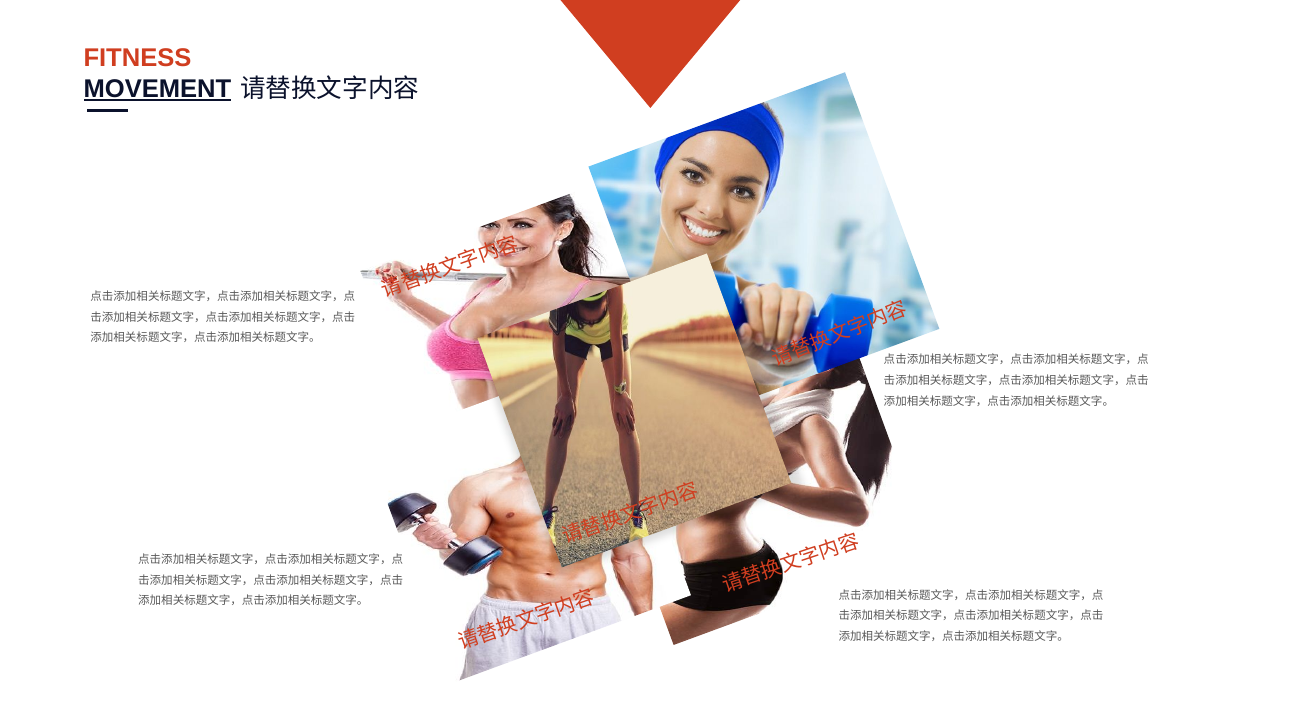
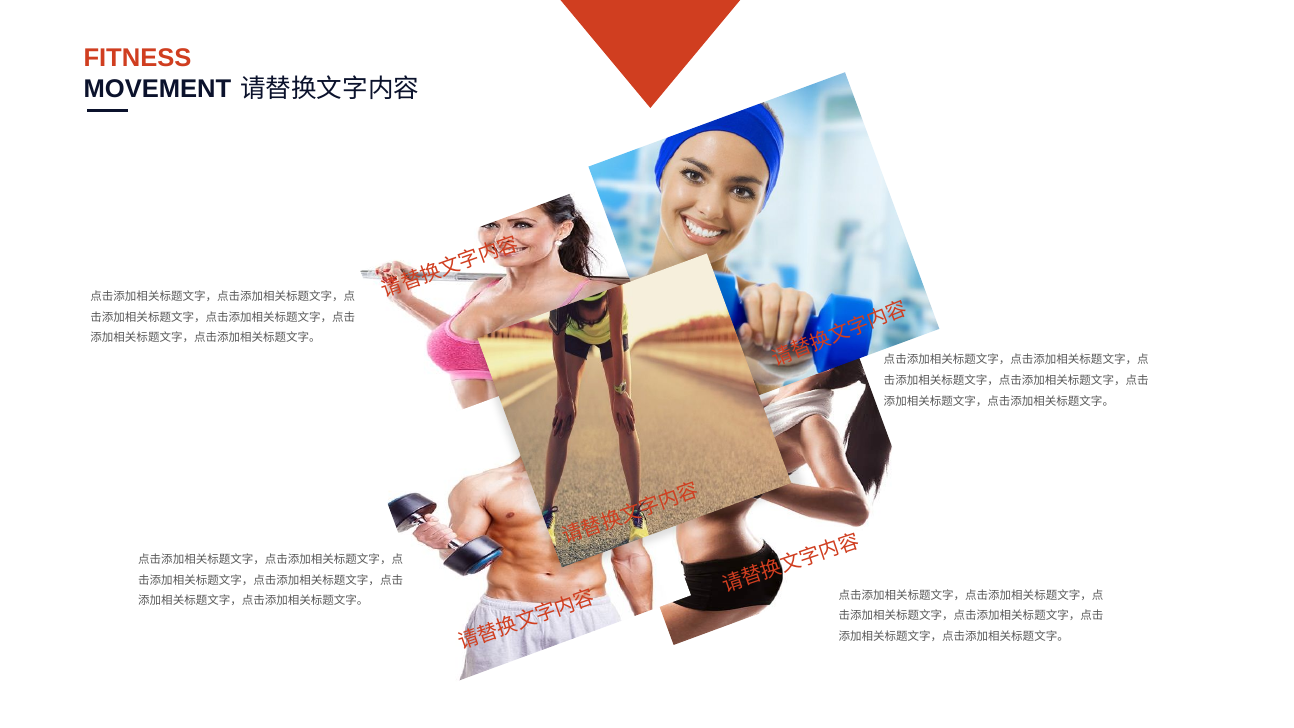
MOVEMENT underline: present -> none
